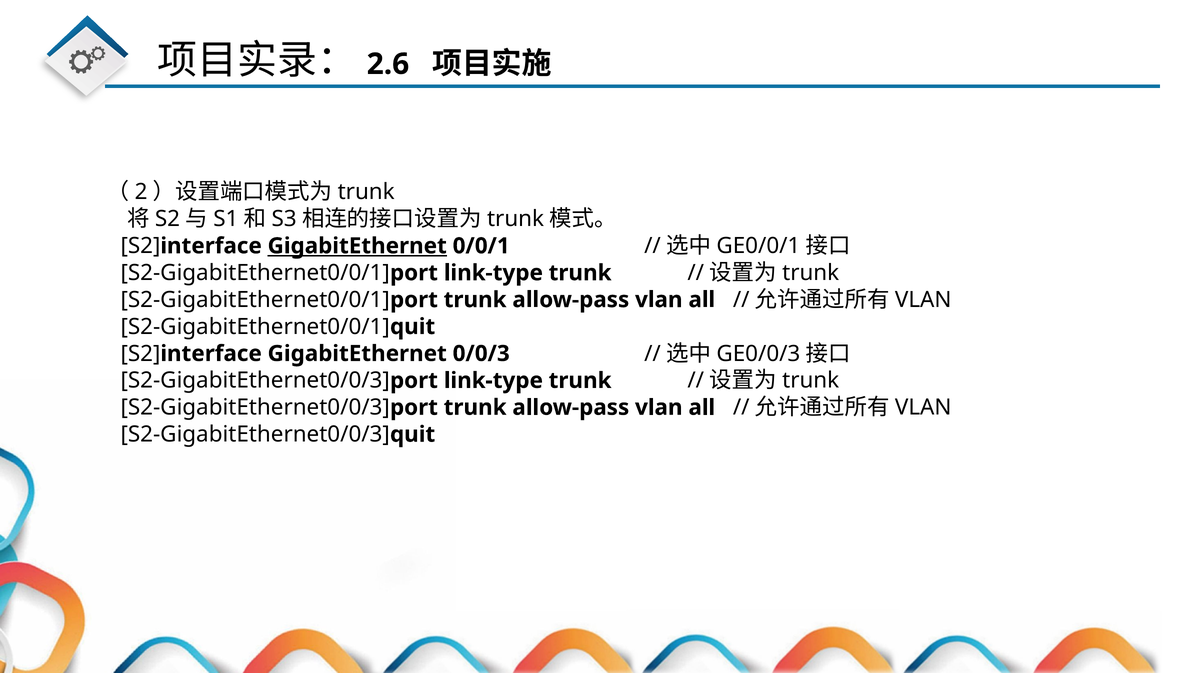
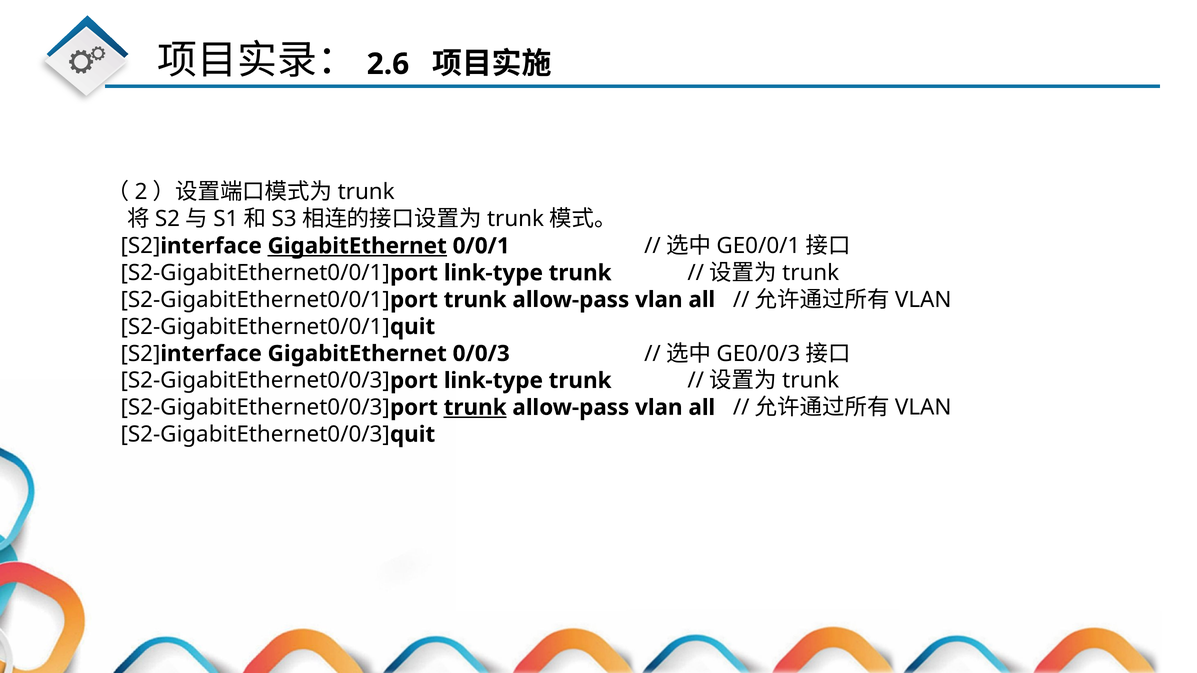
trunk at (475, 408) underline: none -> present
